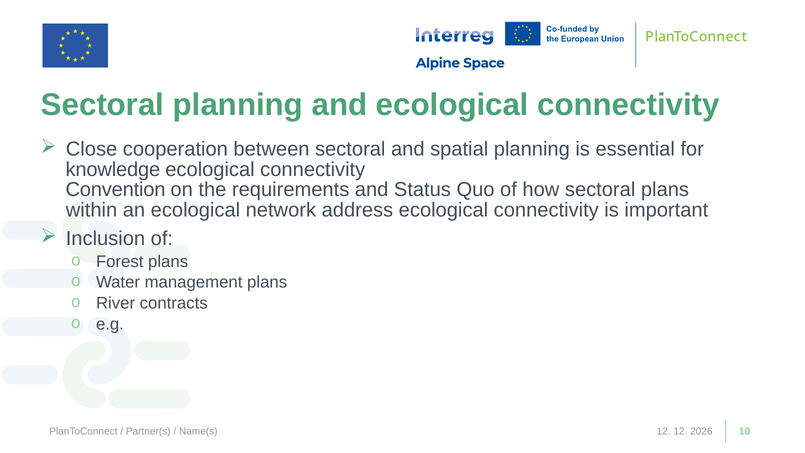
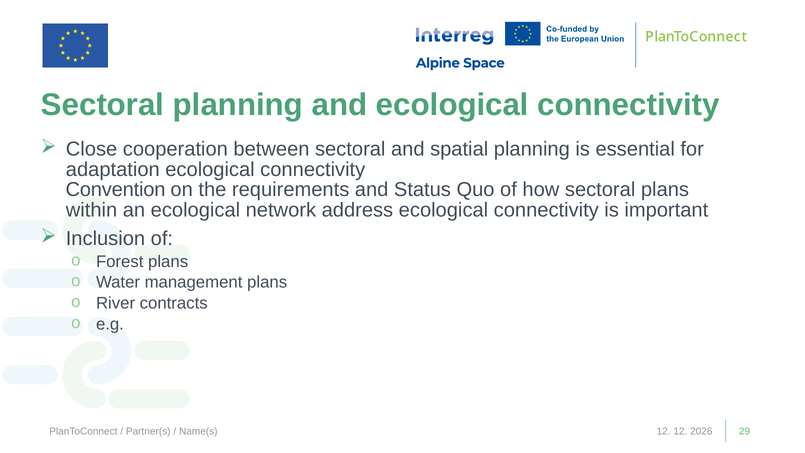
knowledge: knowledge -> adaptation
10: 10 -> 29
